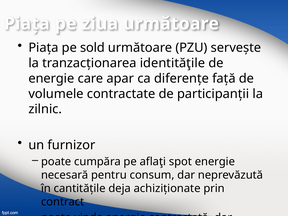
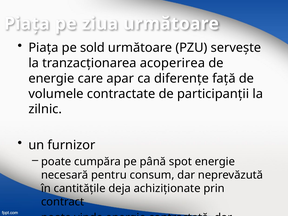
identităţile: identităţile -> acoperirea
aflaţi: aflaţi -> până
